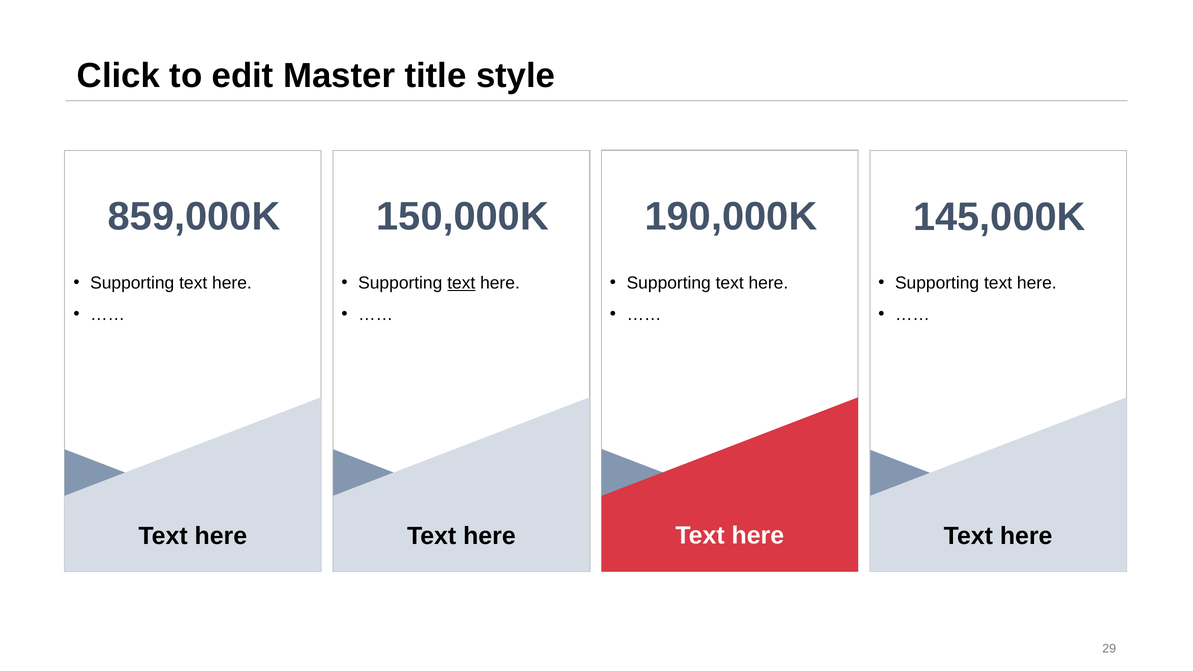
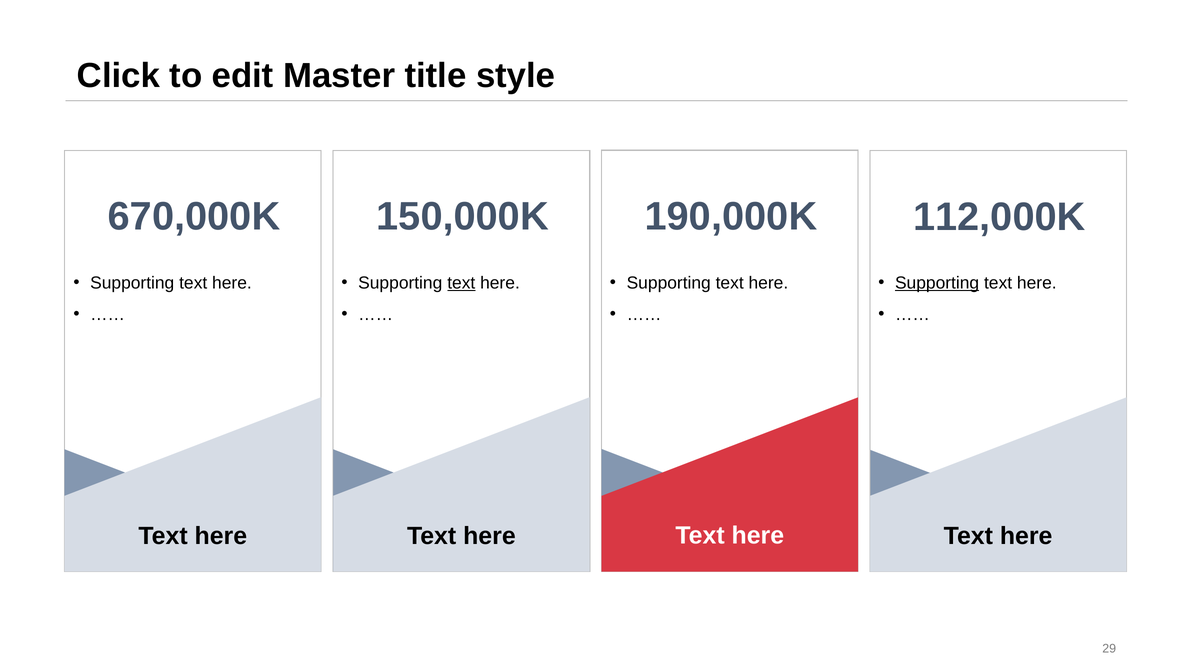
859,000K: 859,000K -> 670,000K
145,000K: 145,000K -> 112,000K
Supporting at (937, 283) underline: none -> present
